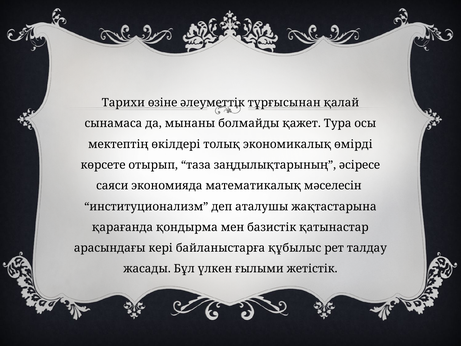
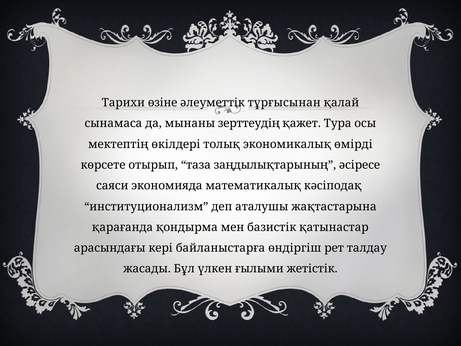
болмайды: болмайды -> зерттеудің
мәселесін: мәселесін -> кәсіподақ
құбылыс: құбылыс -> өндіргіш
